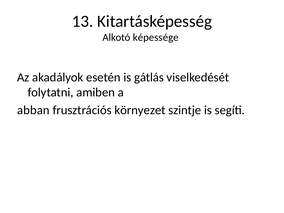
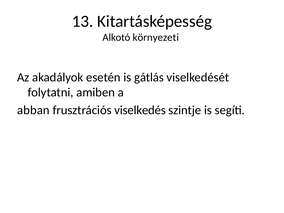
képessége: képessége -> környezeti
környezet: környezet -> viselkedés
